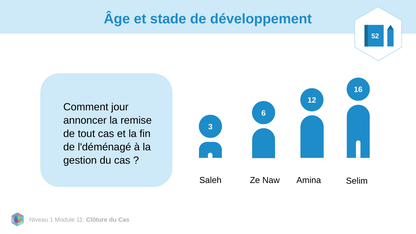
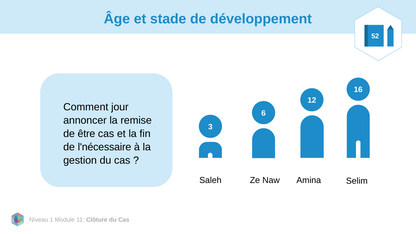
tout: tout -> être
l'déménagé: l'déménagé -> l'nécessaire
